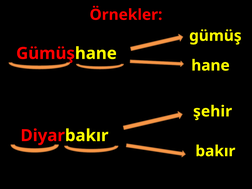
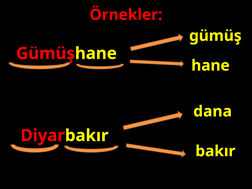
şehir: şehir -> dana
